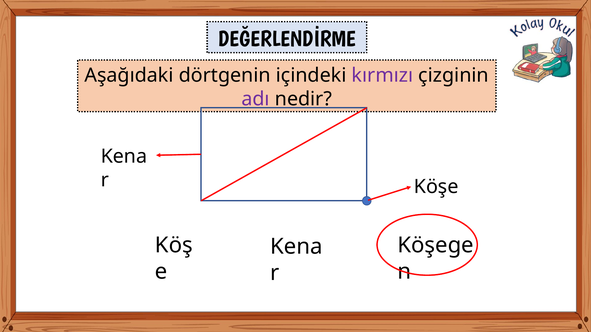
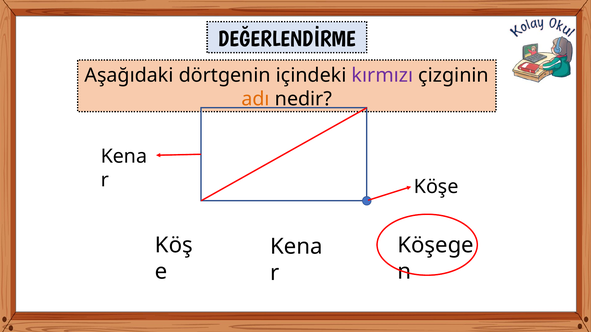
adı colour: purple -> orange
